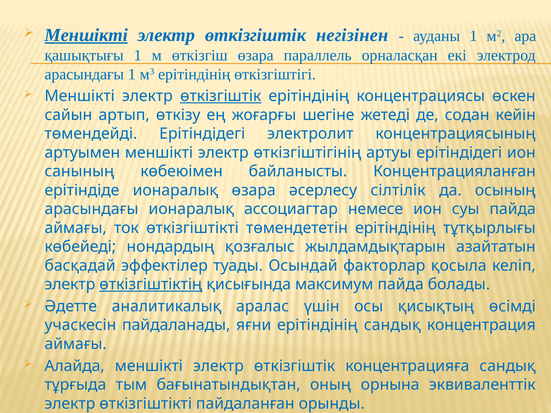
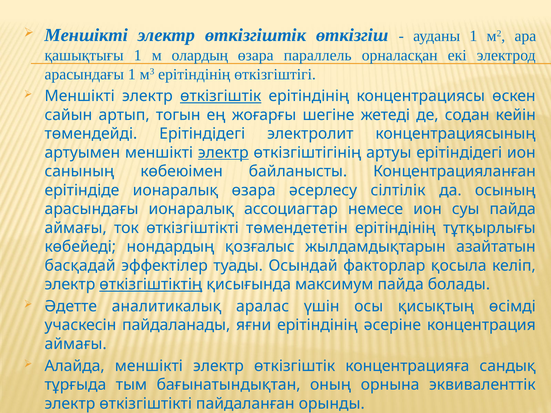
Меншікті at (86, 35) underline: present -> none
негізінен: негізінен -> өткізгіш
өткізгіш: өткізгіш -> олардың
өткізу: өткізу -> тогын
электр at (223, 153) underline: none -> present
ерітіндінің сандық: сандық -> әсеріне
